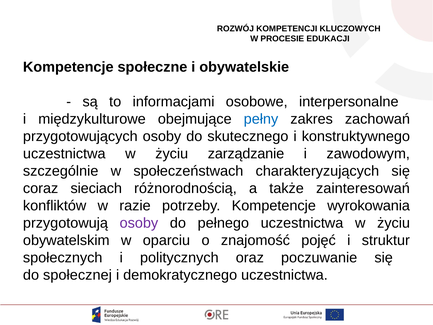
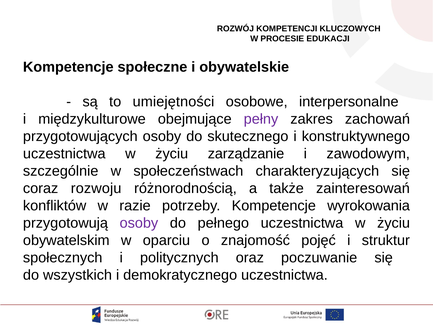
informacjami: informacjami -> umiejętności
pełny colour: blue -> purple
sieciach: sieciach -> rozwoju
społecznej: społecznej -> wszystkich
